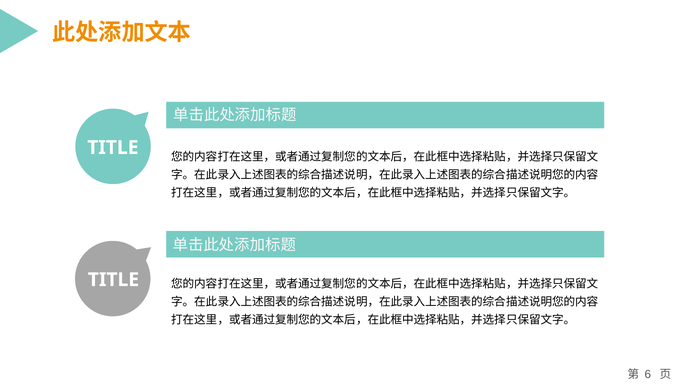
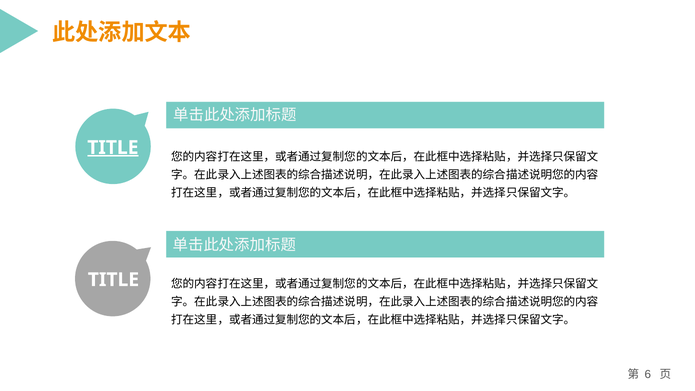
TITLE at (113, 147) underline: none -> present
